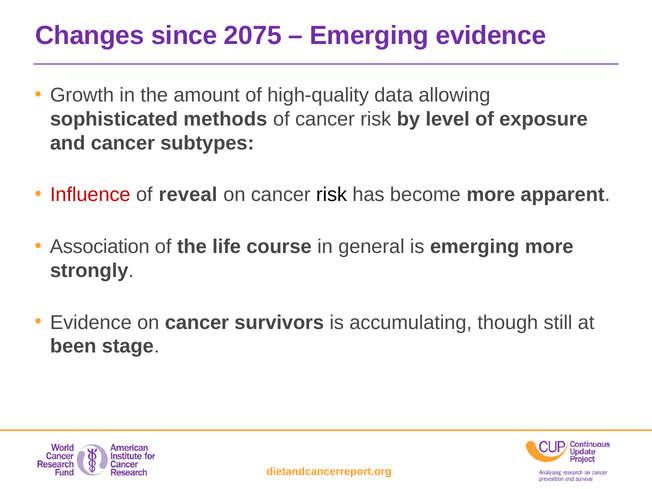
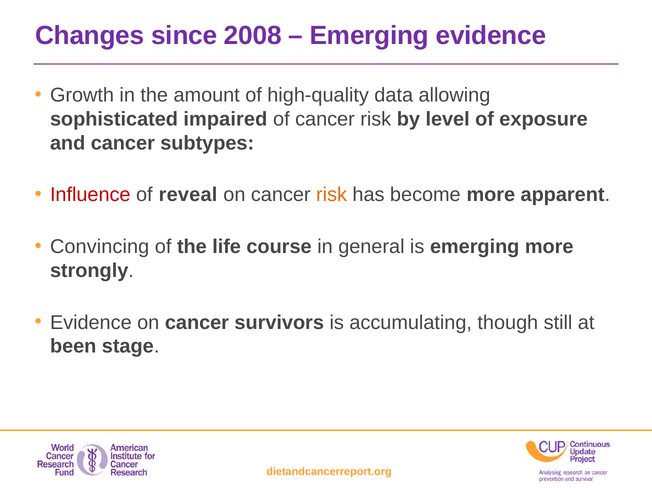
2075: 2075 -> 2008
methods: methods -> impaired
risk at (332, 195) colour: black -> orange
Association: Association -> Convincing
